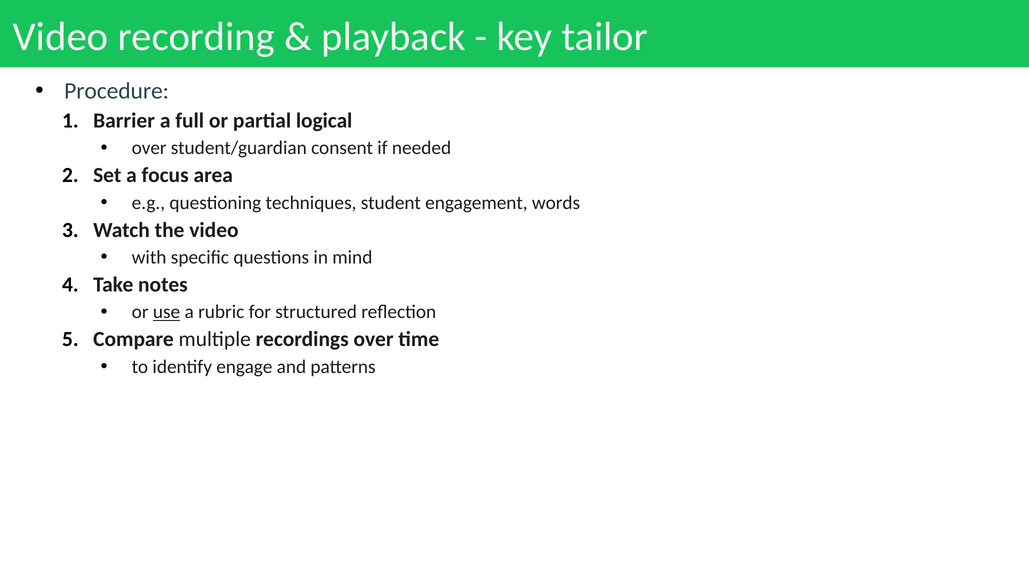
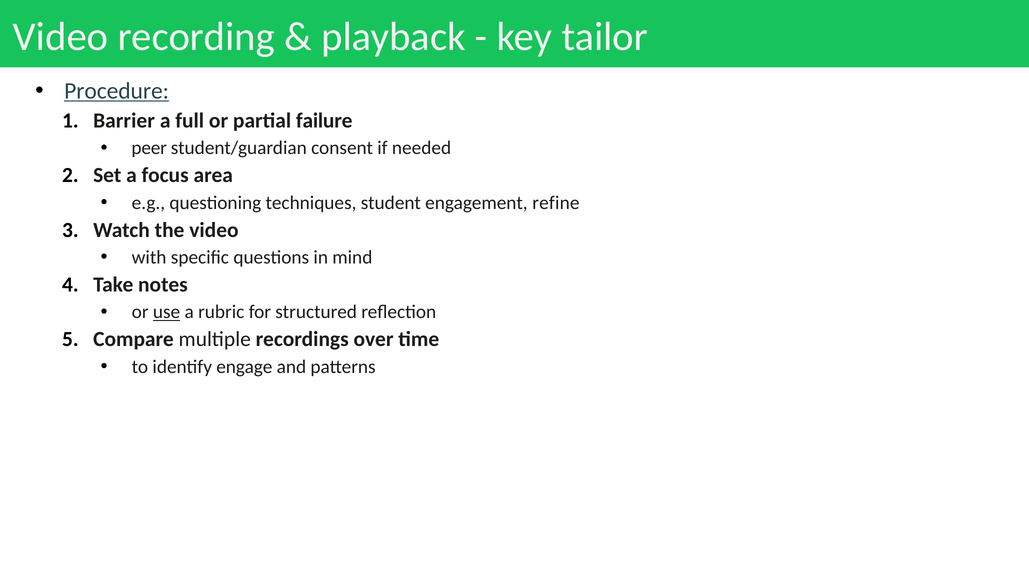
Procedure underline: none -> present
logical: logical -> failure
over at (149, 148): over -> peer
words: words -> refine
